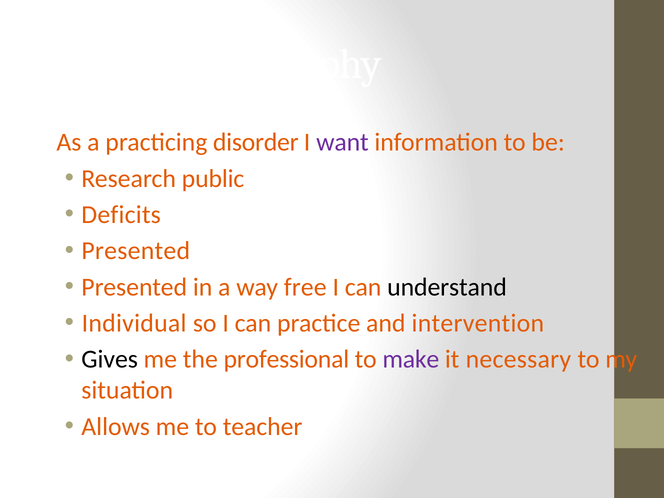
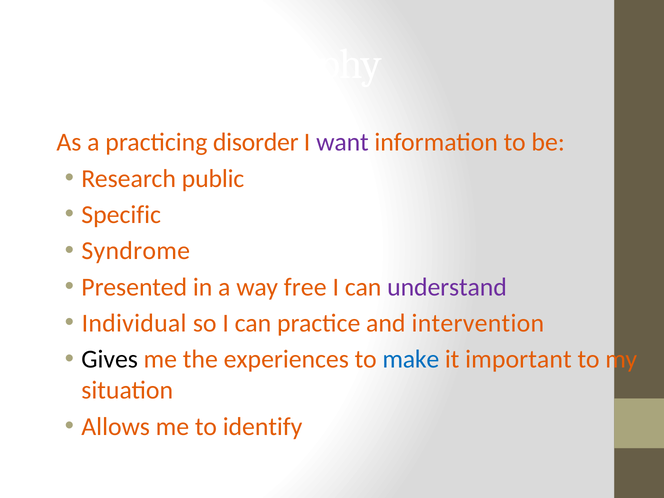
Deficits: Deficits -> Specific
Presented at (136, 251): Presented -> Syndrome
understand colour: black -> purple
professional: professional -> experiences
make colour: purple -> blue
necessary: necessary -> important
teacher: teacher -> identify
